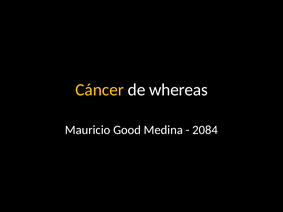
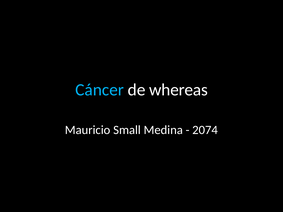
Cáncer colour: yellow -> light blue
Good: Good -> Small
2084: 2084 -> 2074
